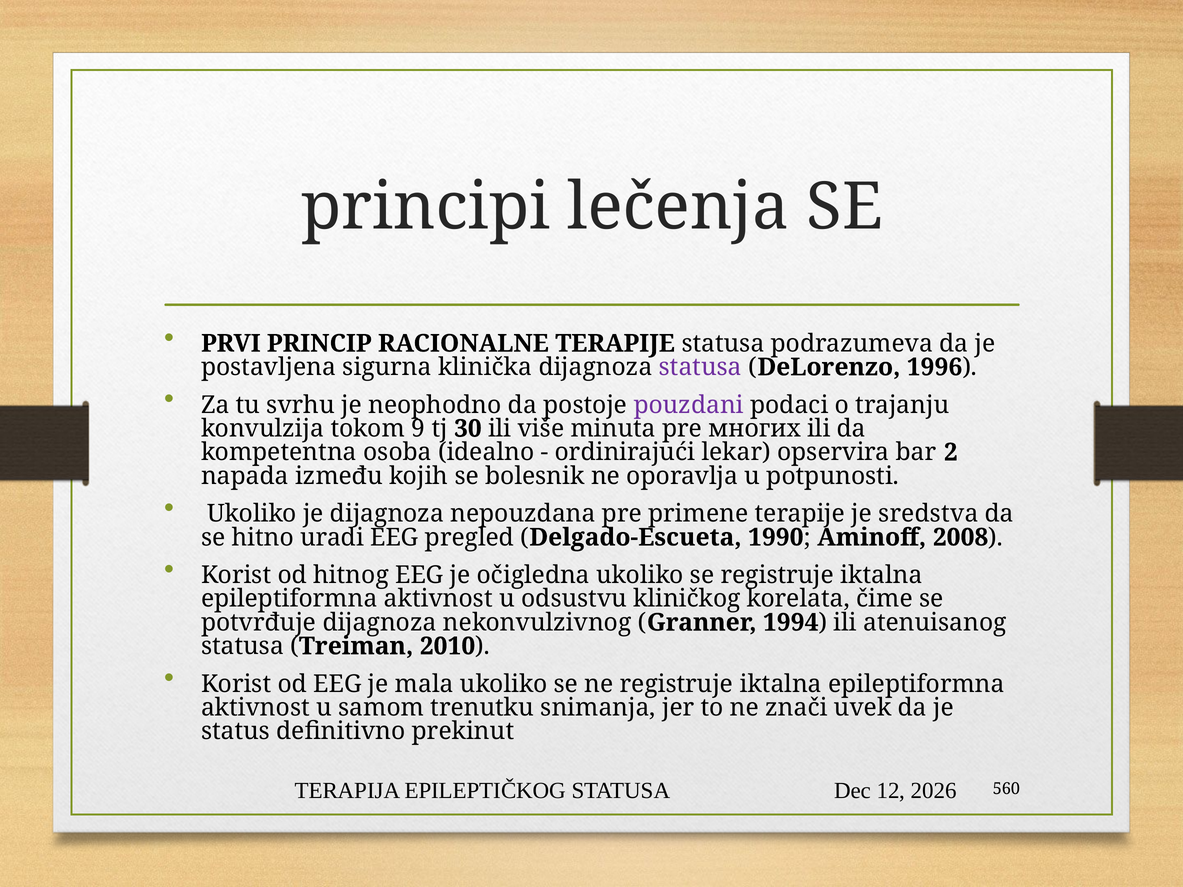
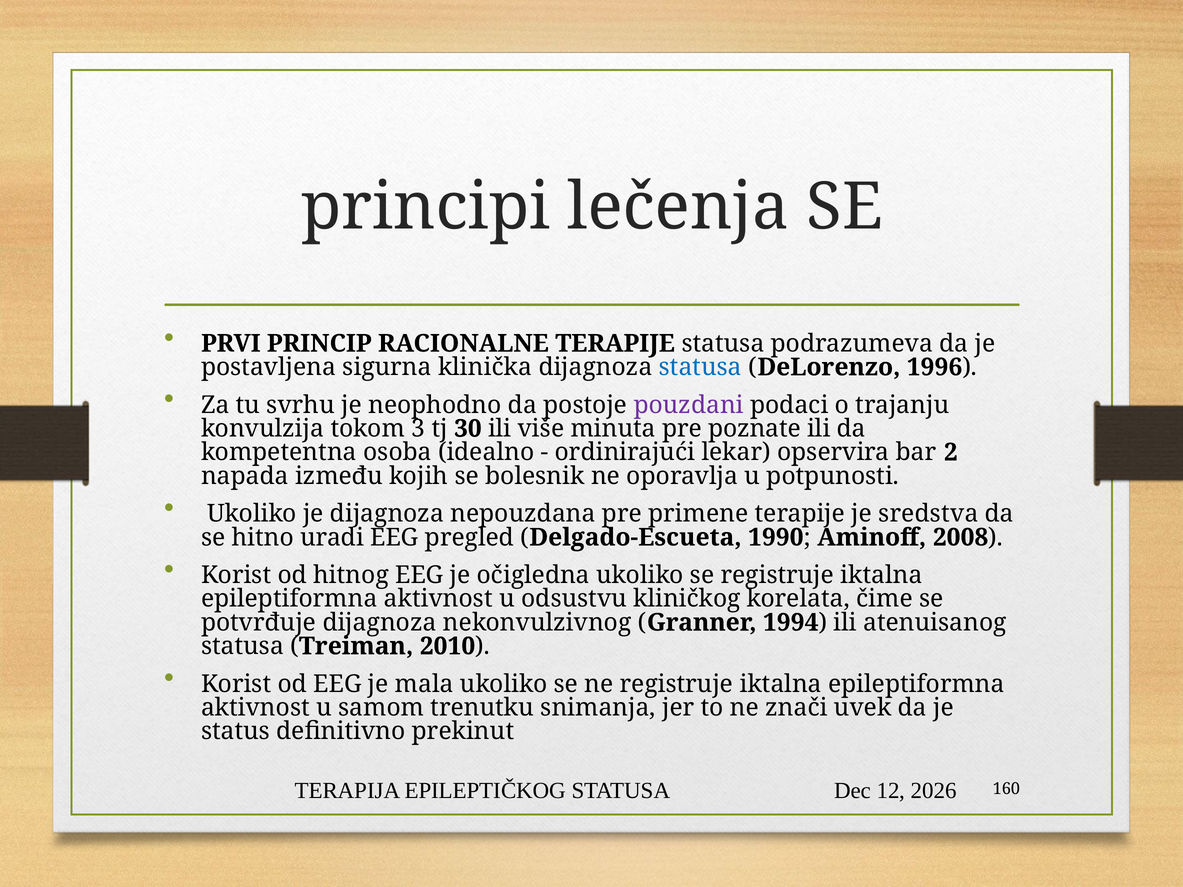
statusa at (700, 367) colour: purple -> blue
9: 9 -> 3
многих: многих -> poznate
560: 560 -> 160
